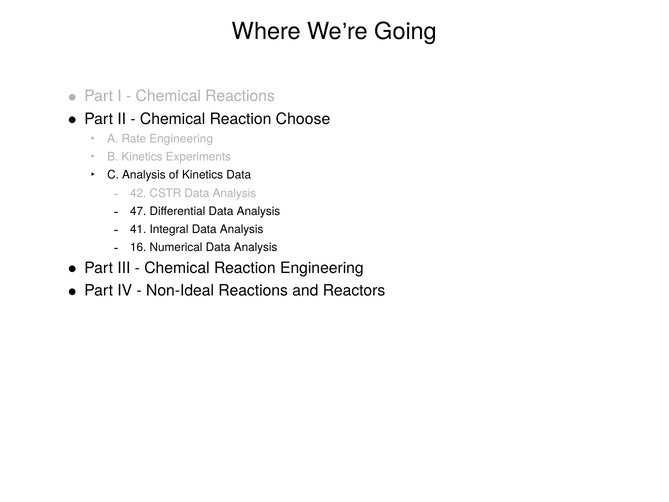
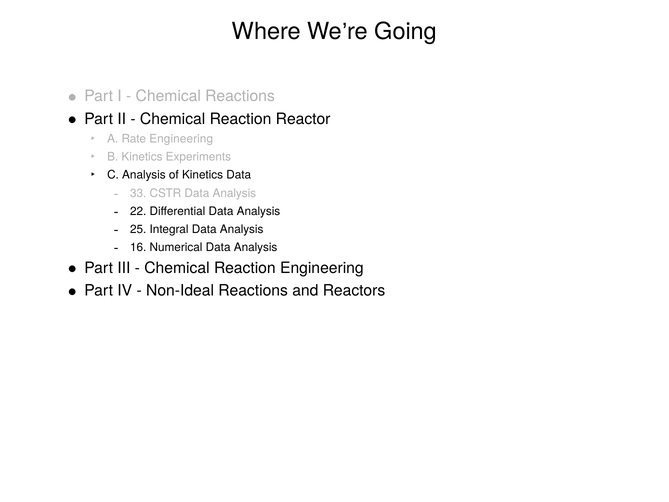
Choose: Choose -> Reactor
42: 42 -> 33
47: 47 -> 22
41: 41 -> 25
